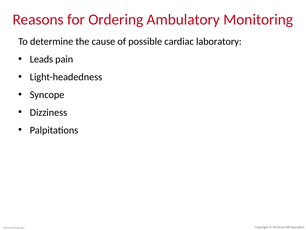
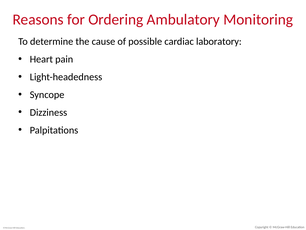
Leads: Leads -> Heart
